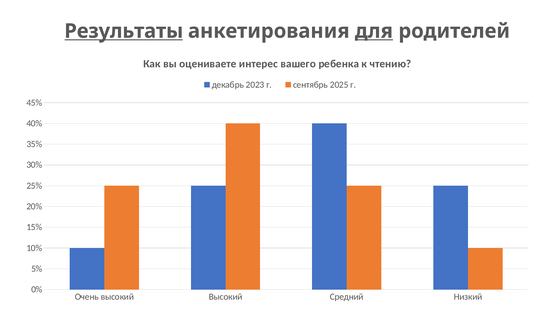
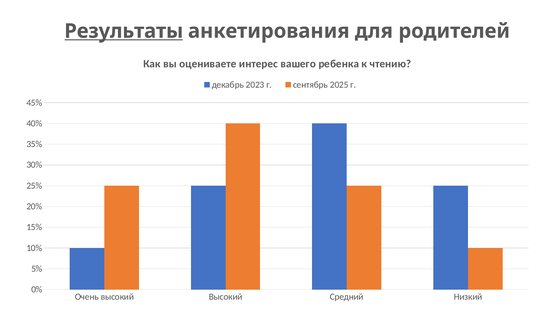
для underline: present -> none
